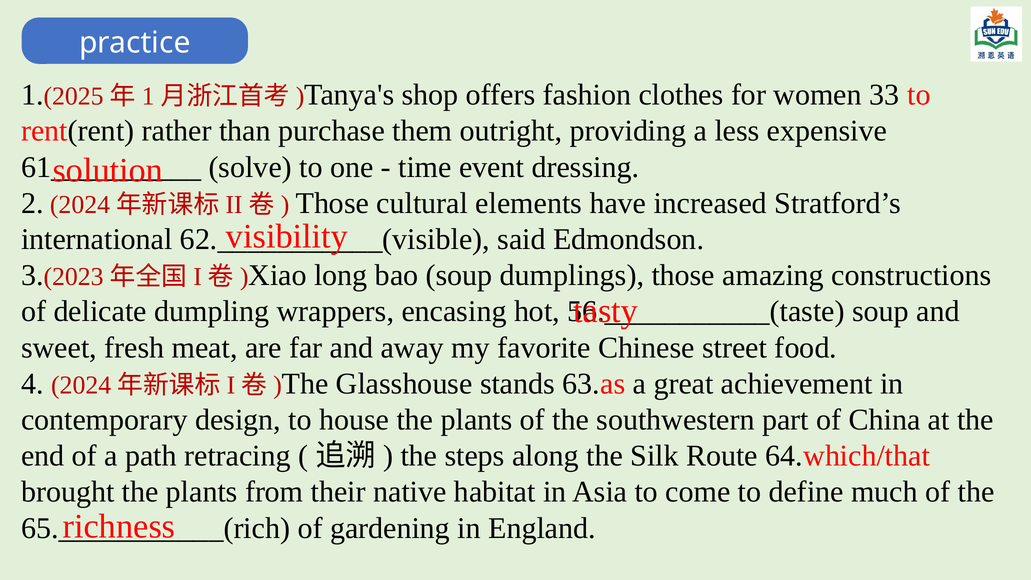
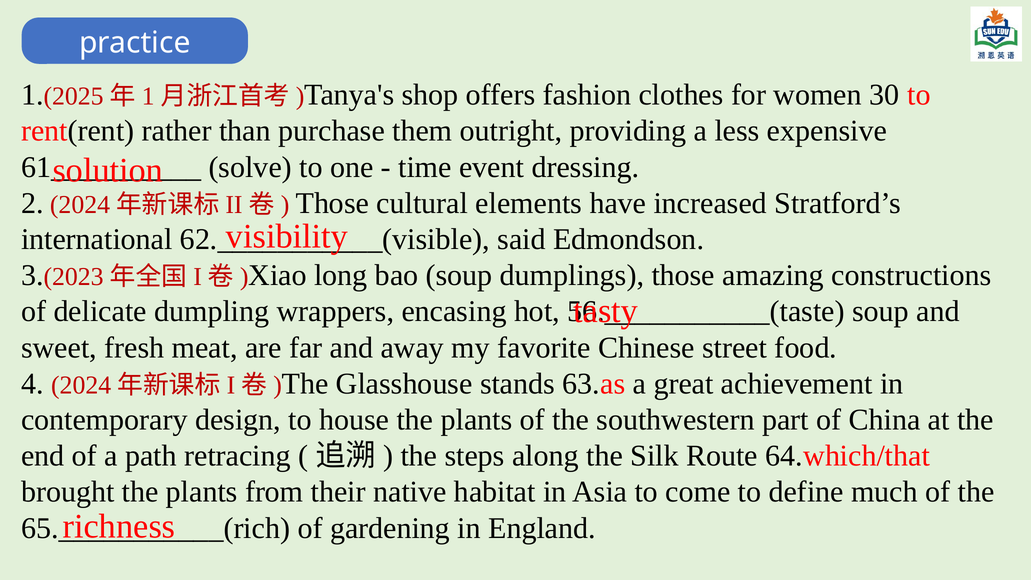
33: 33 -> 30
